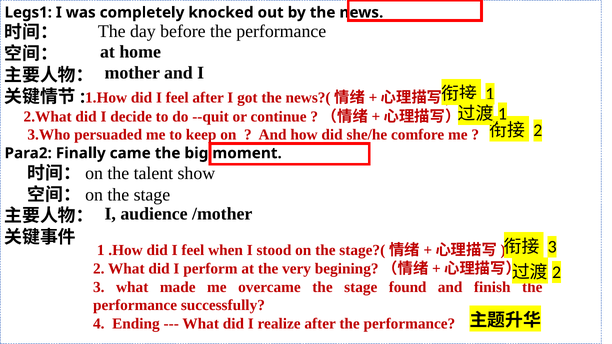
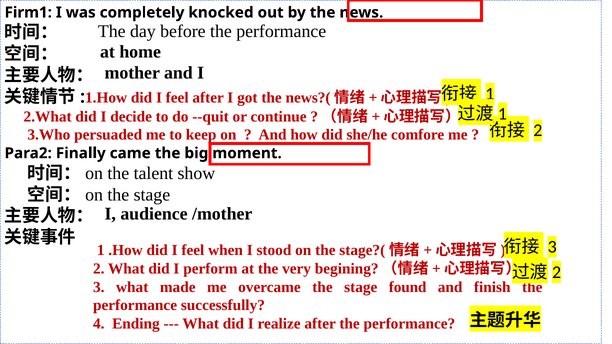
Legs1: Legs1 -> Firm1
